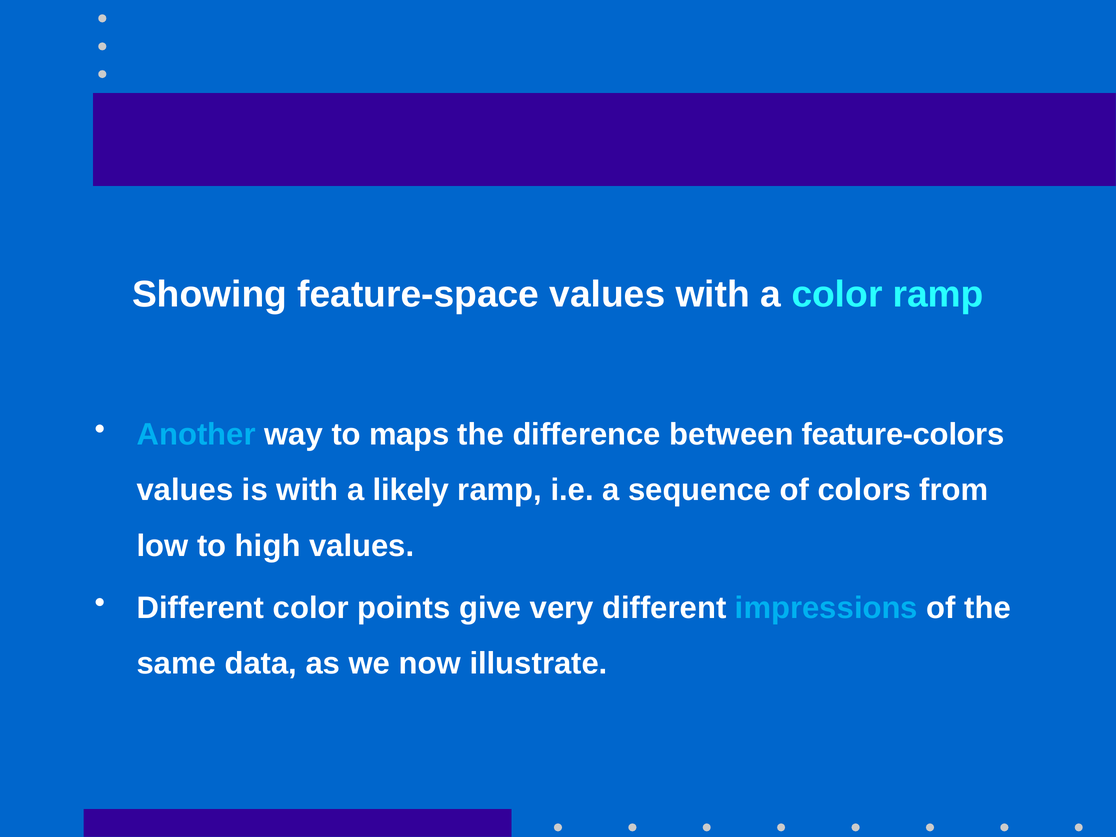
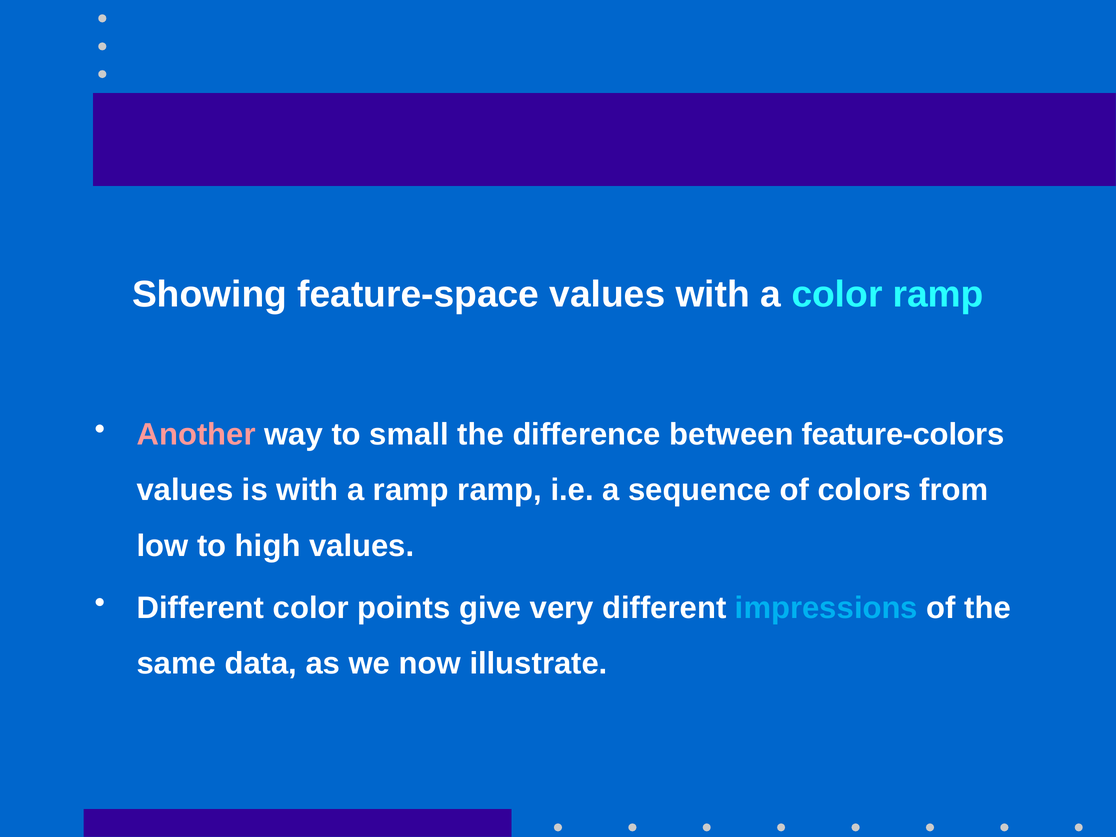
Another colour: light blue -> pink
maps: maps -> small
a likely: likely -> ramp
